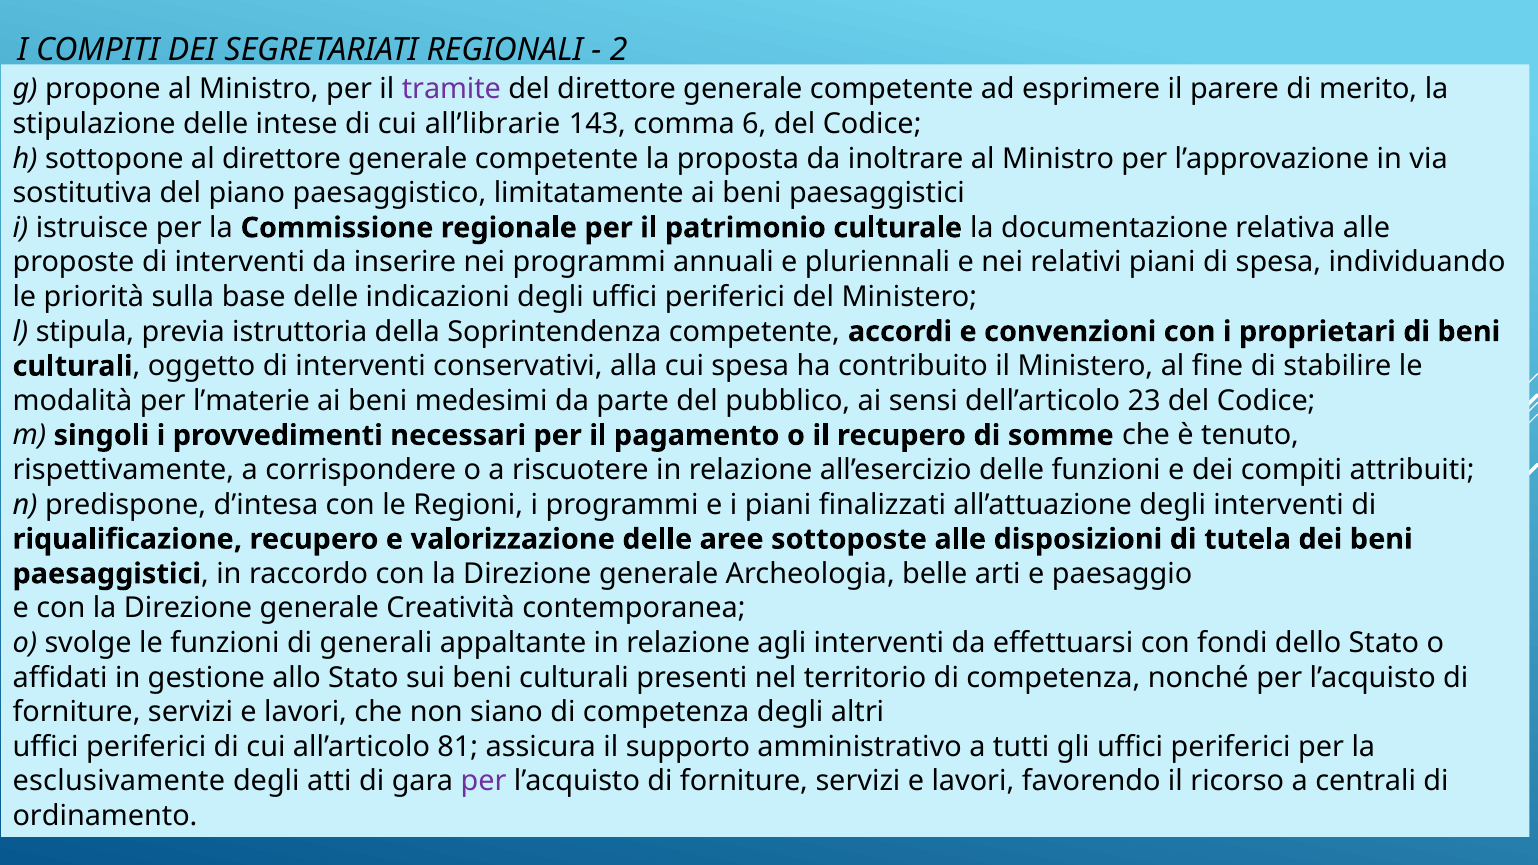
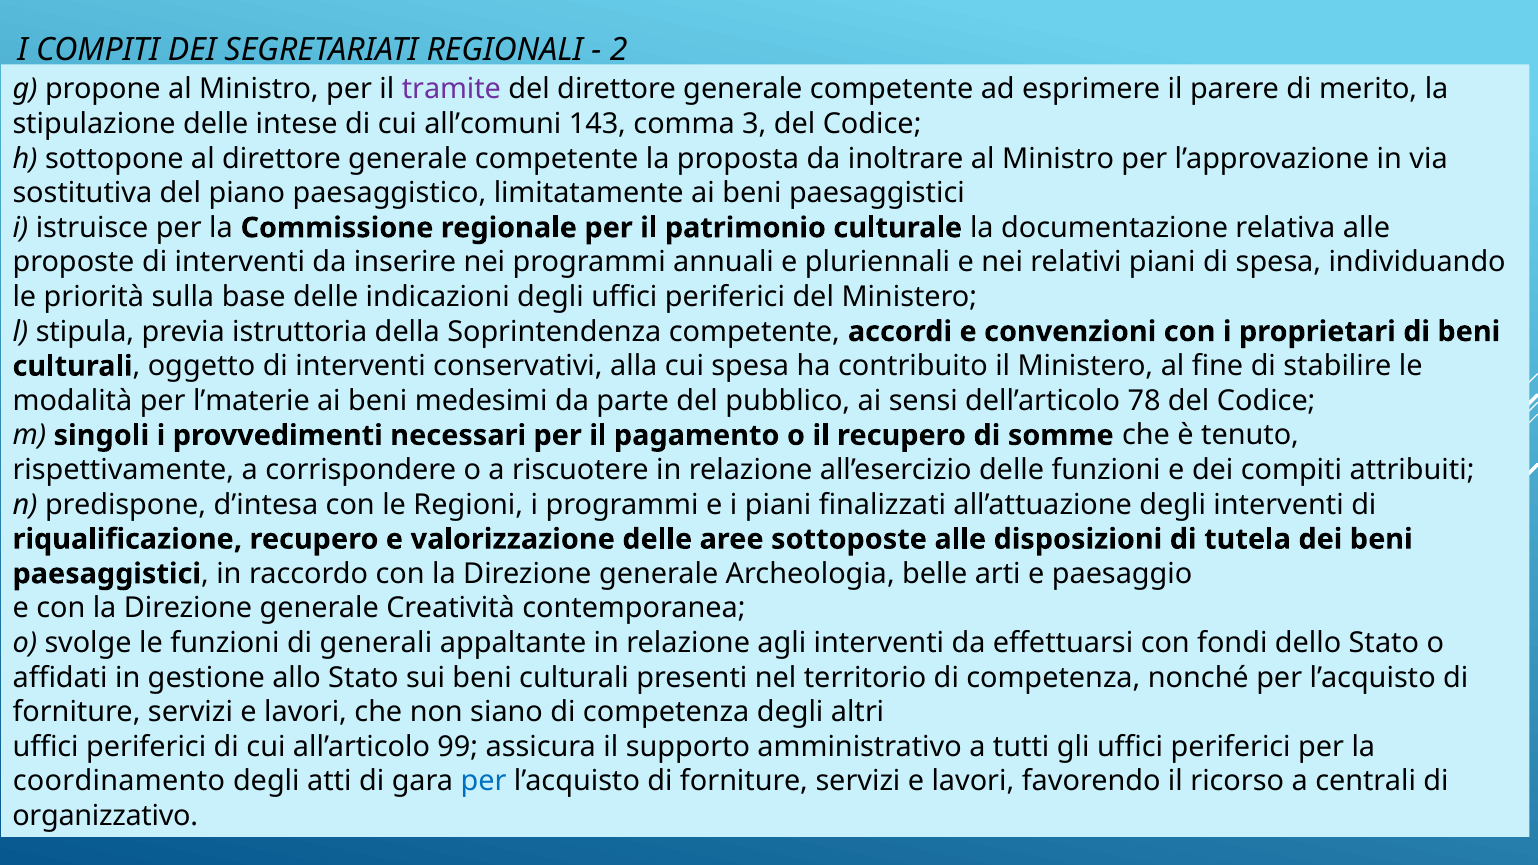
all’librarie: all’librarie -> all’comuni
6: 6 -> 3
23: 23 -> 78
81: 81 -> 99
esclusivamente: esclusivamente -> coordinamento
per at (484, 782) colour: purple -> blue
ordinamento: ordinamento -> organizzativo
